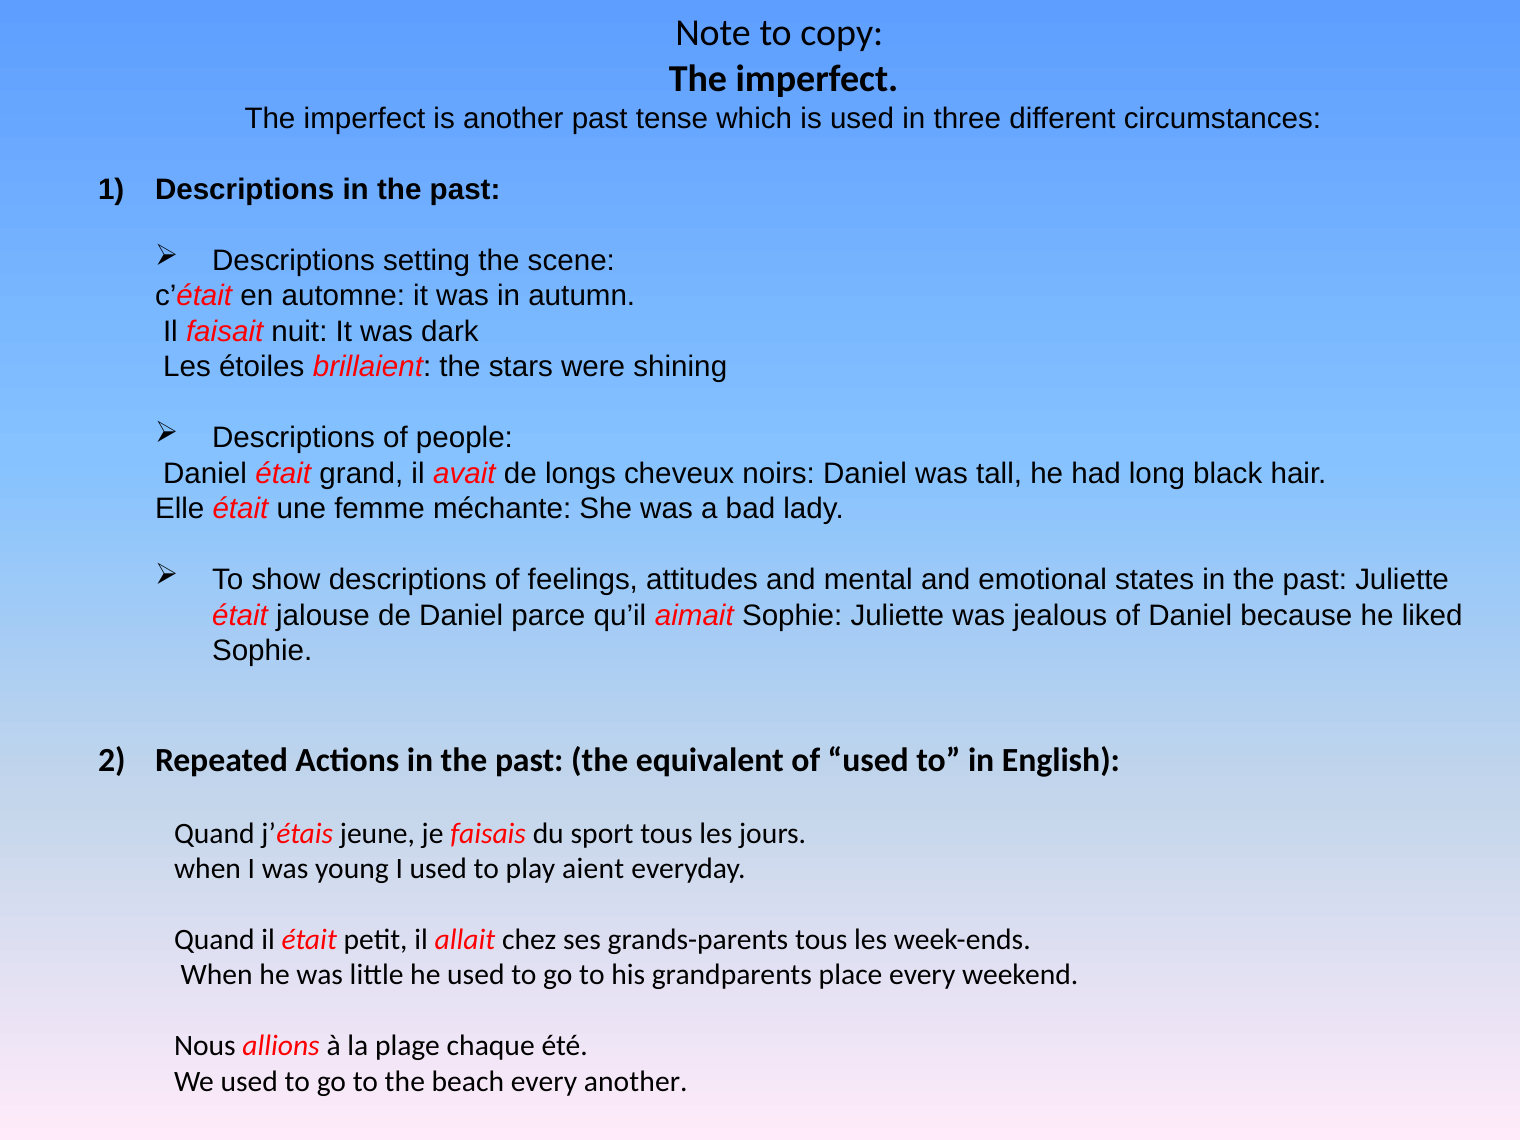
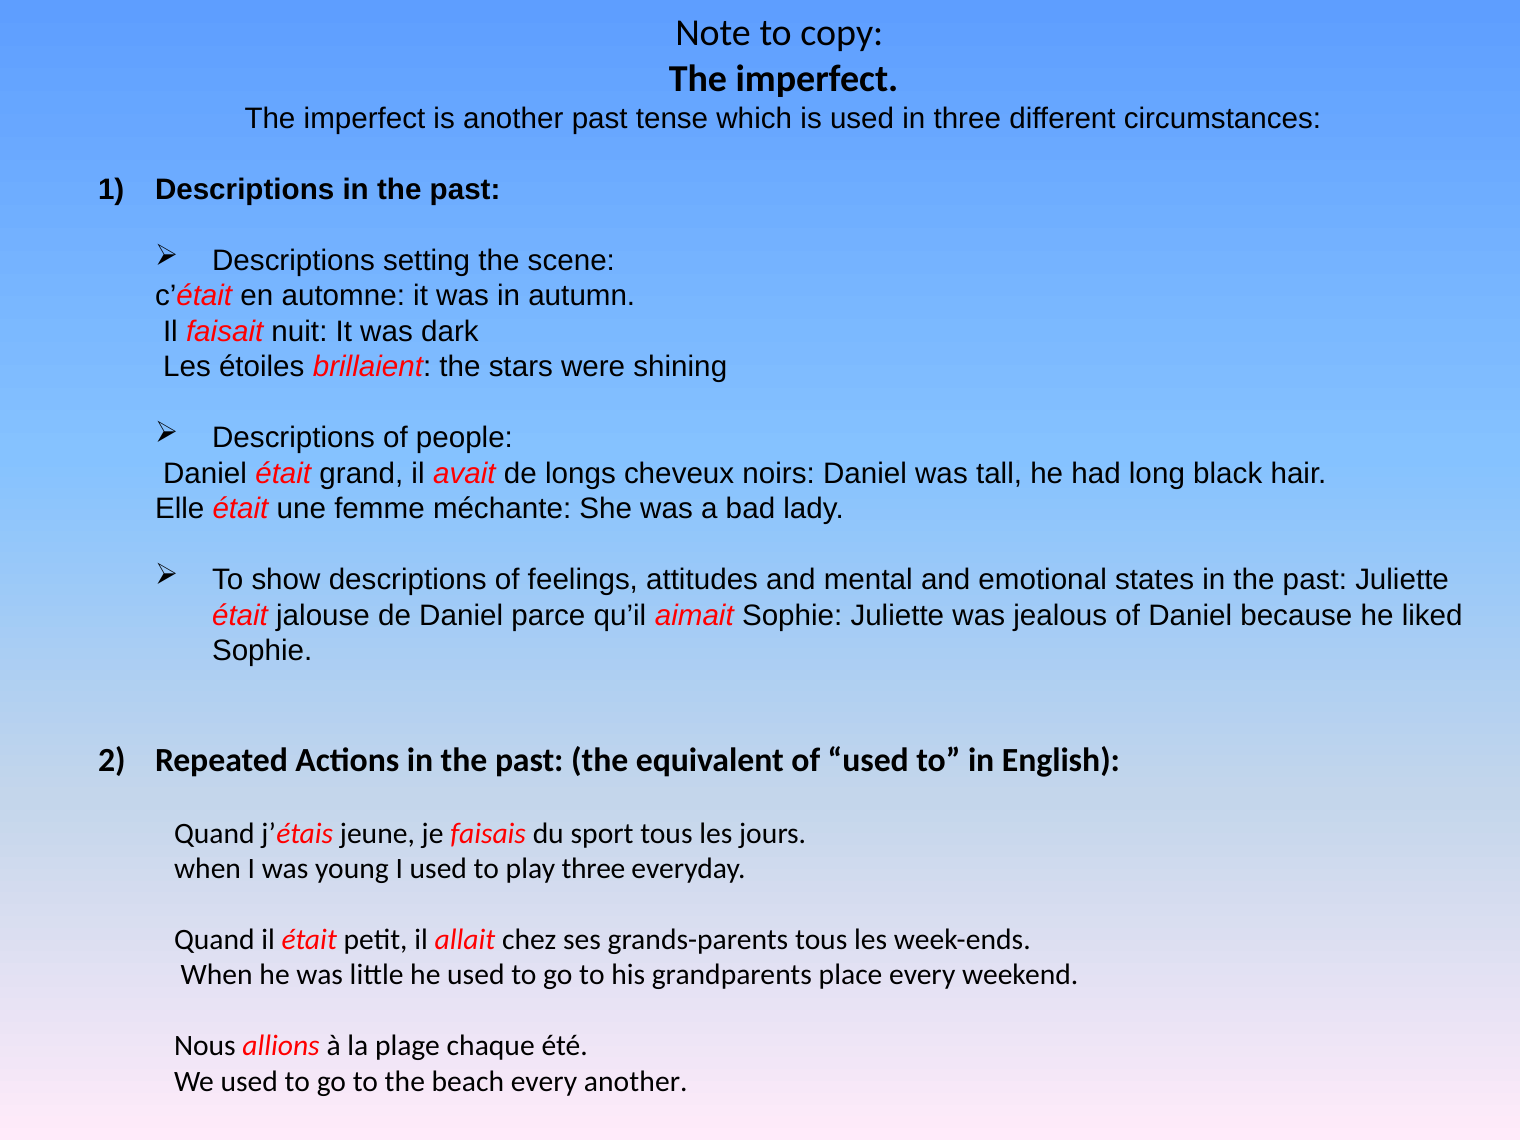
play aient: aient -> three
